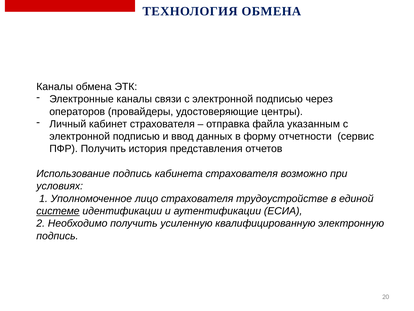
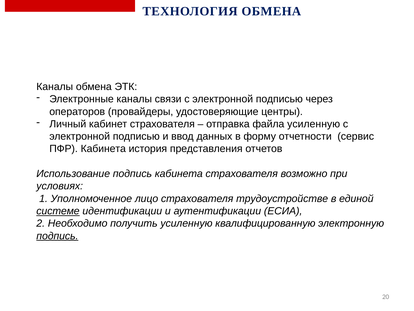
файла указанным: указанным -> усиленную
ПФР Получить: Получить -> Кабинета
подпись at (57, 236) underline: none -> present
